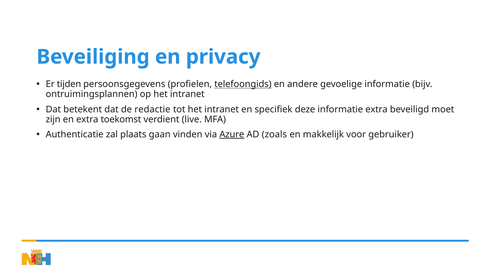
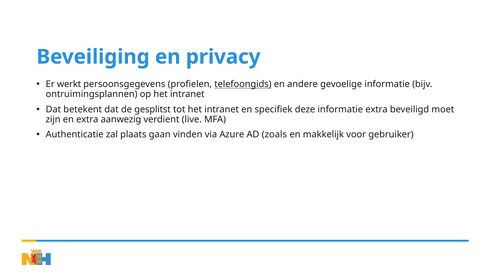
tijden: tijden -> werkt
redactie: redactie -> gesplitst
toekomst: toekomst -> aanwezig
Azure underline: present -> none
